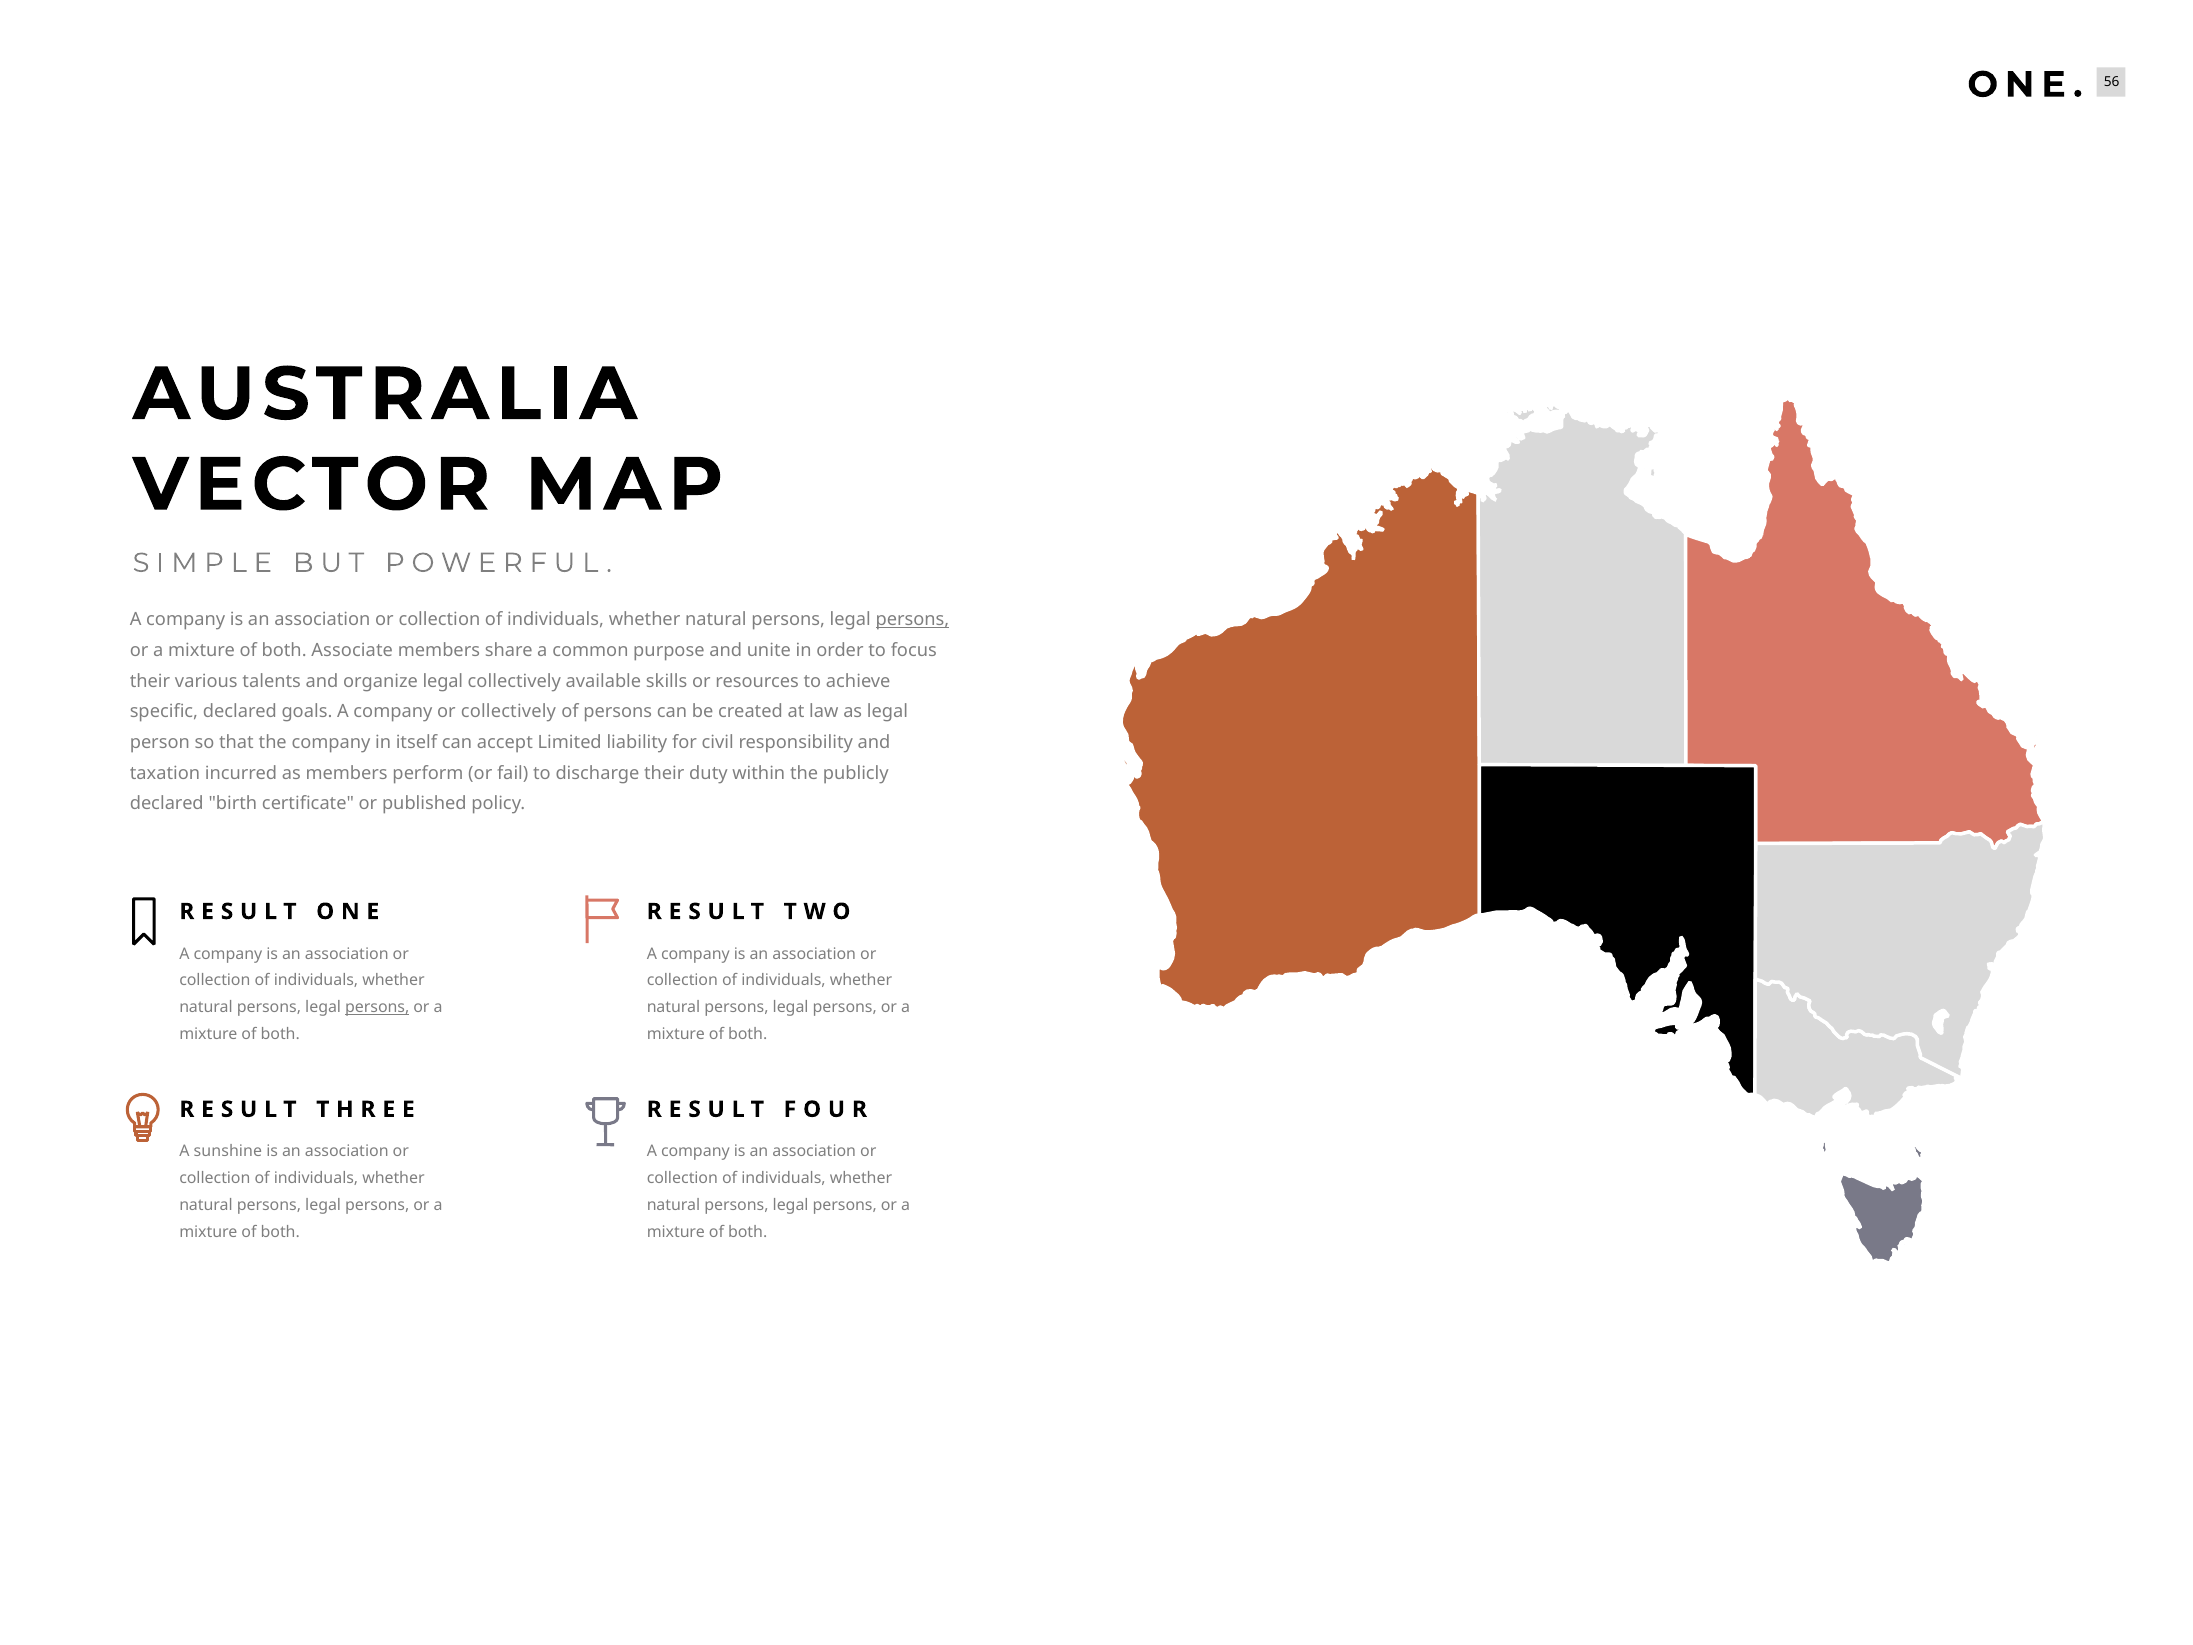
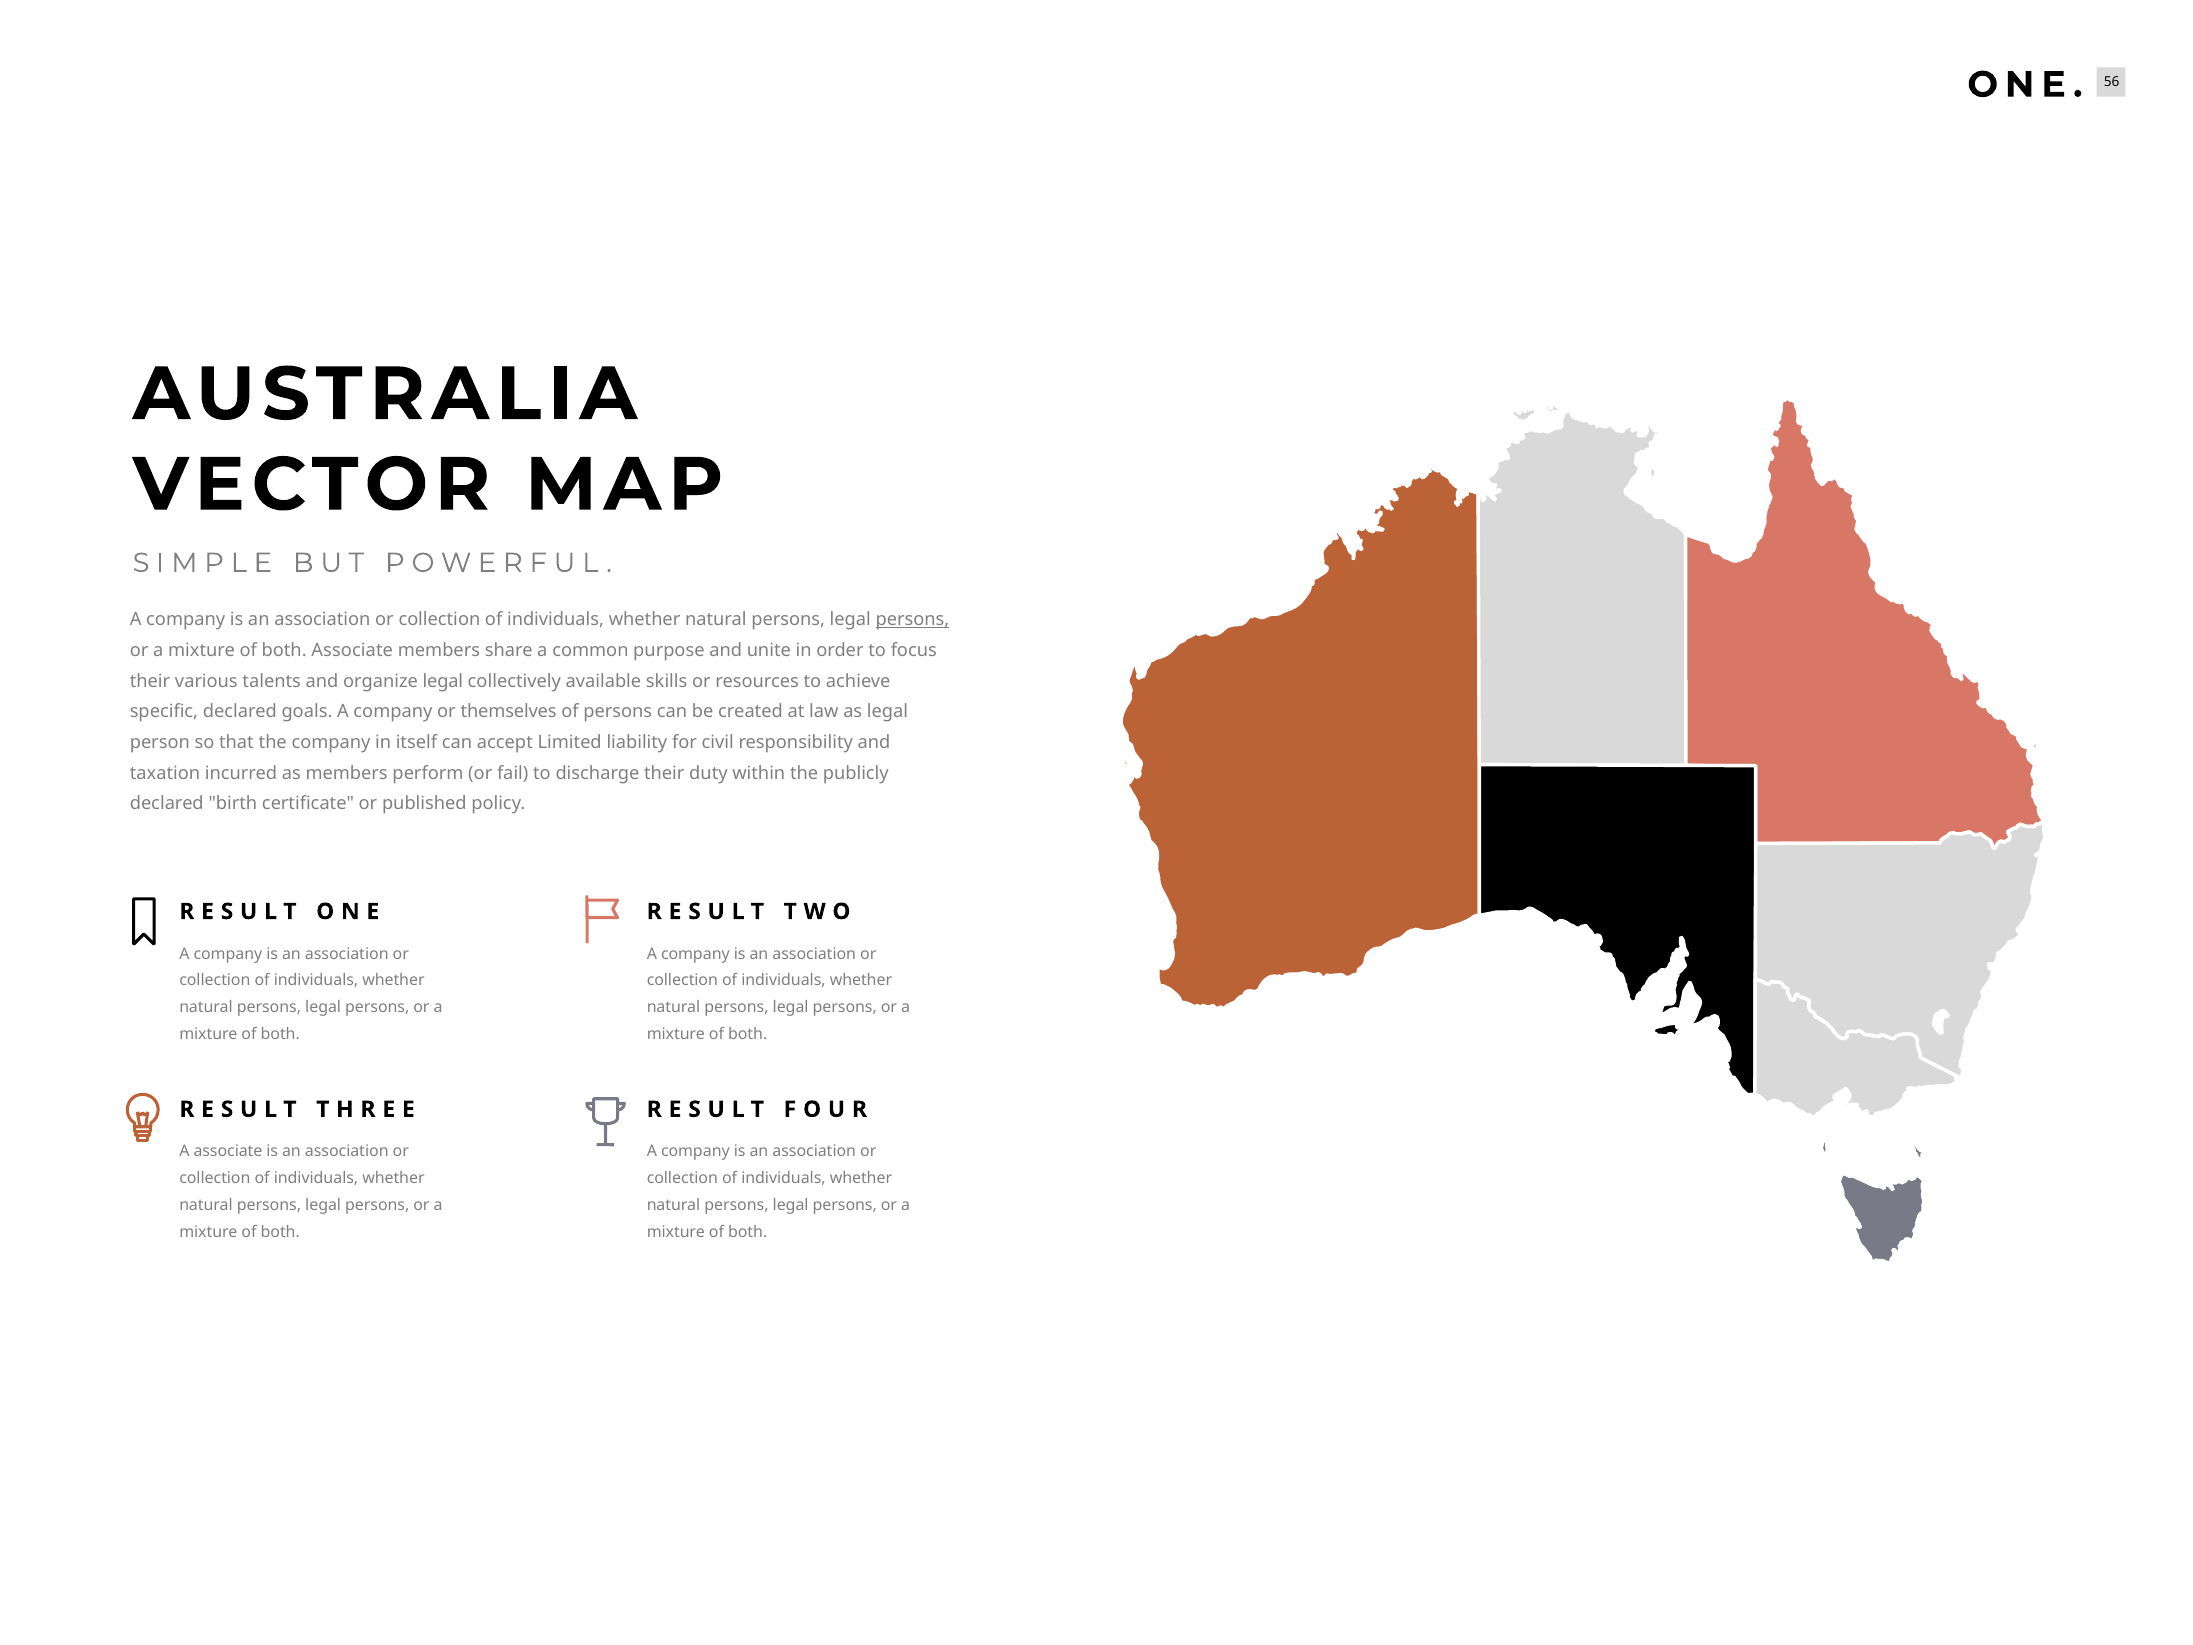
or collectively: collectively -> themselves
persons at (377, 1007) underline: present -> none
A sunshine: sunshine -> associate
